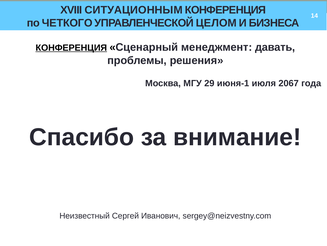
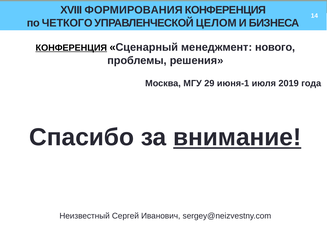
СИТУАЦИОННЫМ: СИТУАЦИОННЫМ -> ФОРМИРОВАНИЯ
давать: давать -> нового
2067: 2067 -> 2019
внимание underline: none -> present
